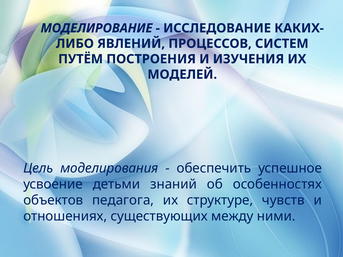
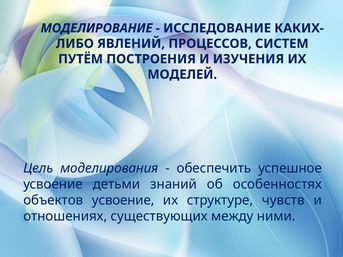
объектов педагога: педагога -> усвоение
